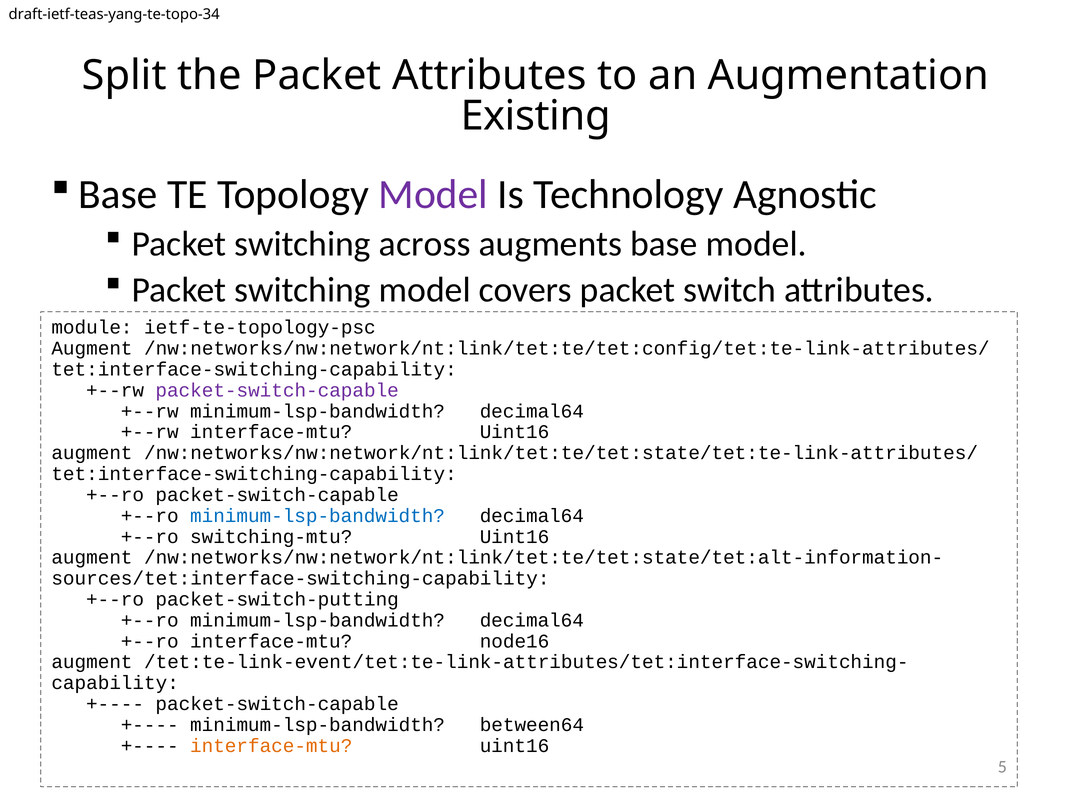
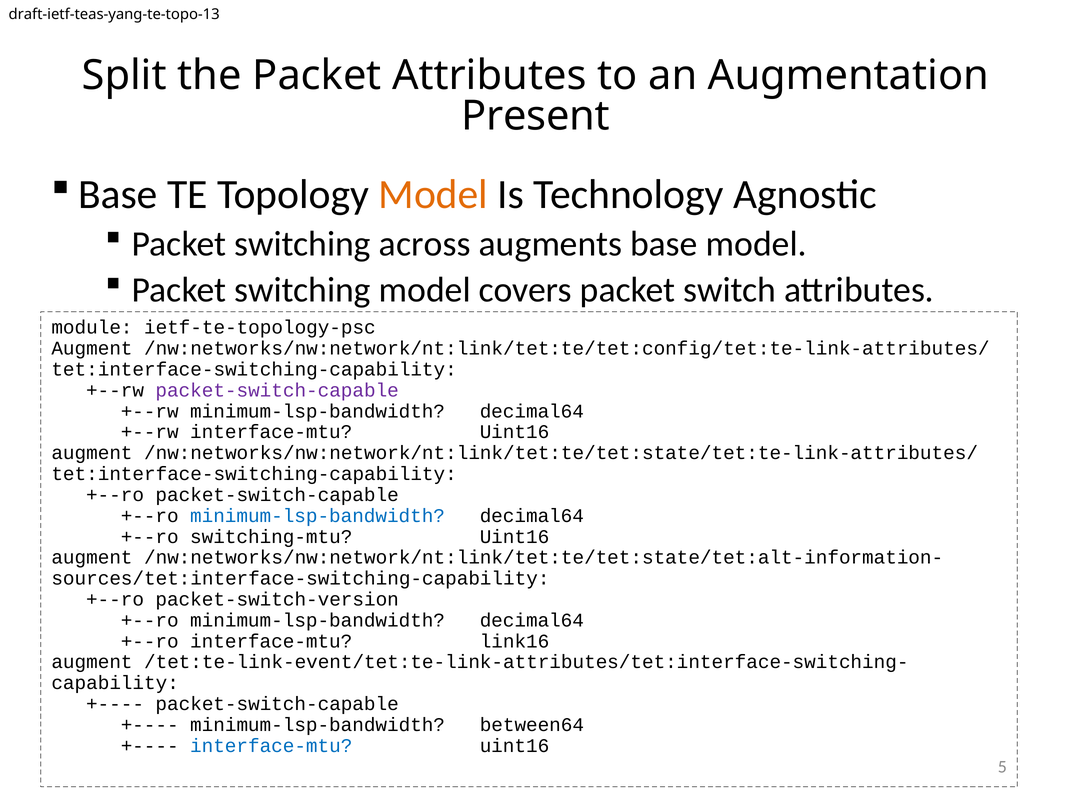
draft-ietf-teas-yang-te-topo-34: draft-ietf-teas-yang-te-topo-34 -> draft-ietf-teas-yang-te-topo-13
Existing: Existing -> Present
Model at (433, 195) colour: purple -> orange
packet-switch-putting: packet-switch-putting -> packet-switch-version
node16: node16 -> link16
interface-mtu at (271, 746) colour: orange -> blue
